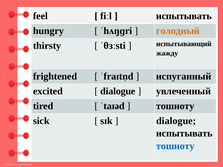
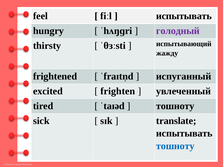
голодный colour: orange -> purple
dialogue at (118, 91): dialogue -> frighten
dialogue at (176, 121): dialogue -> translate
